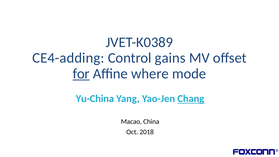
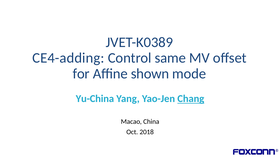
gains: gains -> same
for underline: present -> none
where: where -> shown
